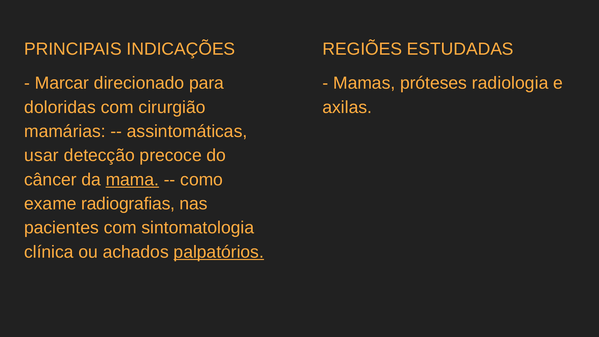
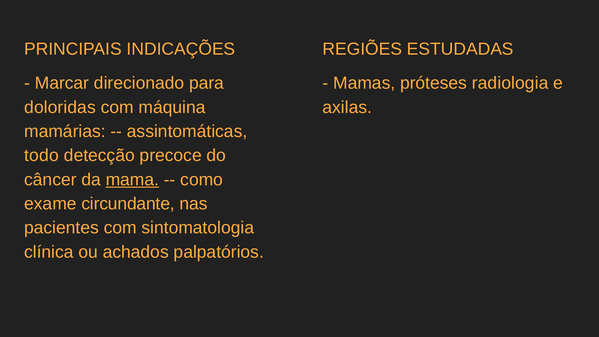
cirurgião: cirurgião -> máquina
usar: usar -> todo
radiografias: radiografias -> circundante
palpatórios underline: present -> none
